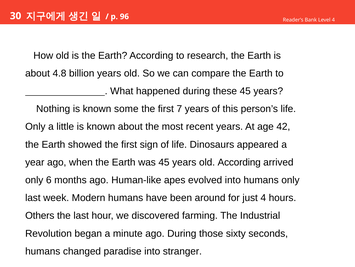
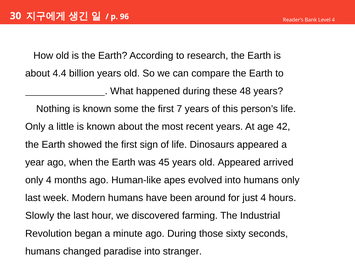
4.8: 4.8 -> 4.4
these 45: 45 -> 48
old According: According -> Appeared
only 6: 6 -> 4
Others: Others -> Slowly
